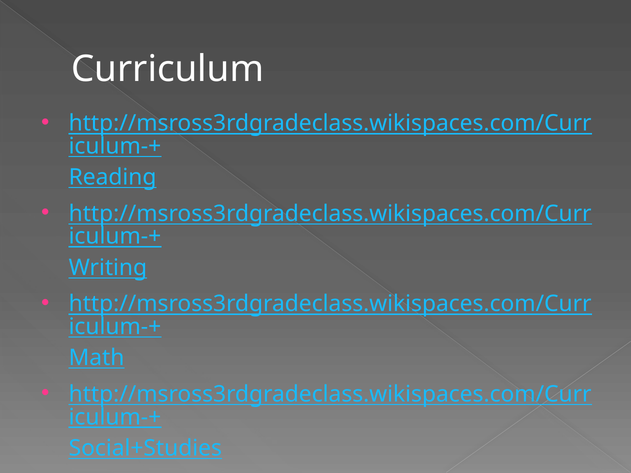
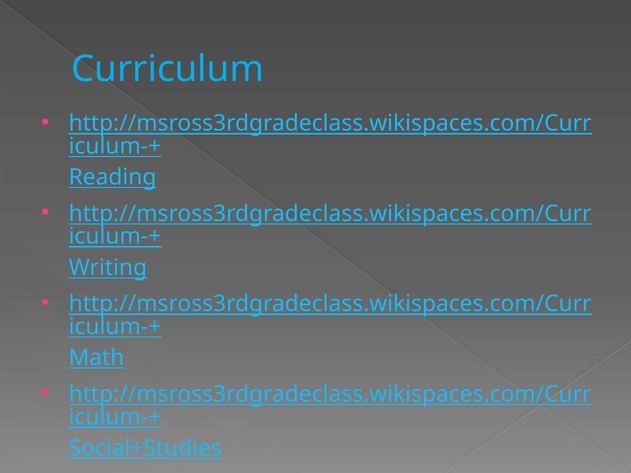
Curriculum colour: white -> light blue
